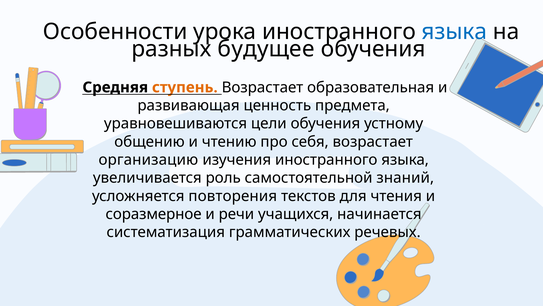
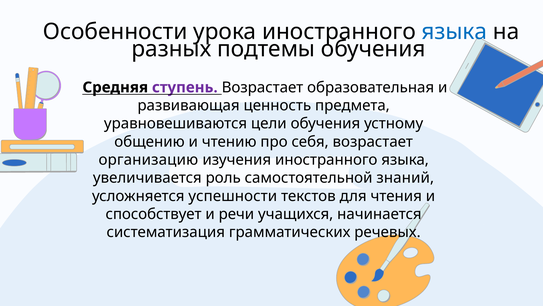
будущее: будущее -> подтемы
ступень colour: orange -> purple
повторения: повторения -> успешности
соразмерное: соразмерное -> способствует
